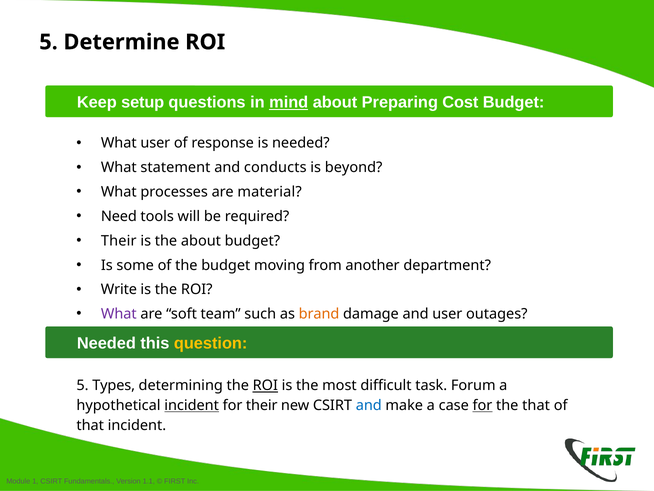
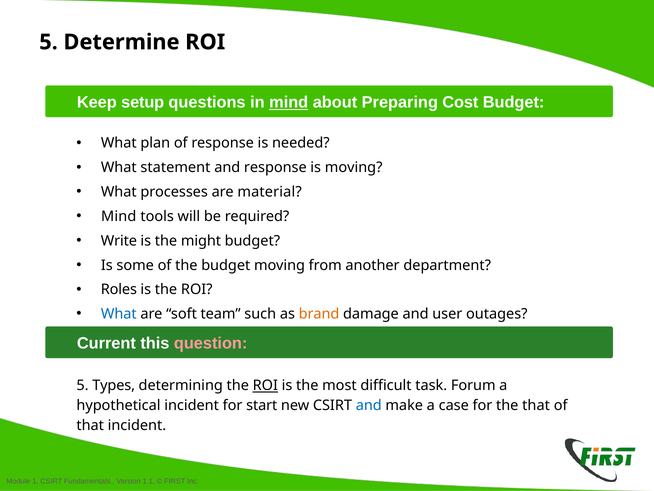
What user: user -> plan
and conducts: conducts -> response
is beyond: beyond -> moving
Need at (119, 216): Need -> Mind
Their at (119, 241): Their -> Write
the about: about -> might
Write: Write -> Roles
What at (119, 314) colour: purple -> blue
Needed at (106, 343): Needed -> Current
question colour: yellow -> pink
incident at (192, 405) underline: present -> none
for their: their -> start
for at (482, 405) underline: present -> none
